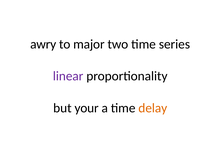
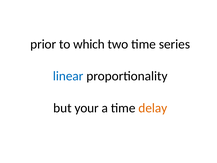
awry: awry -> prior
major: major -> which
linear colour: purple -> blue
